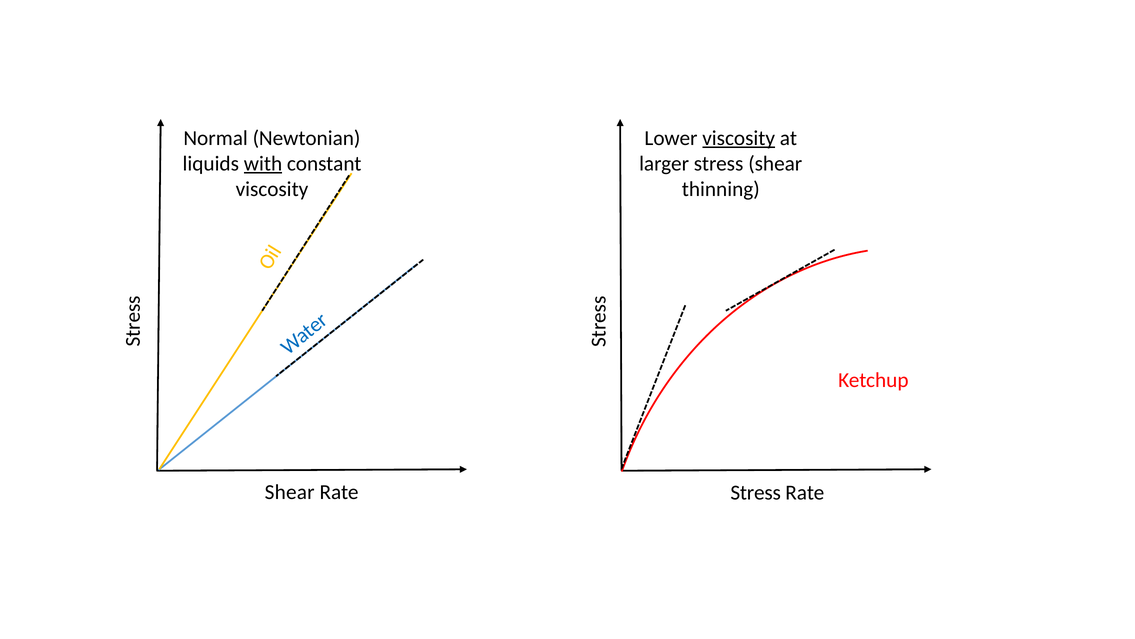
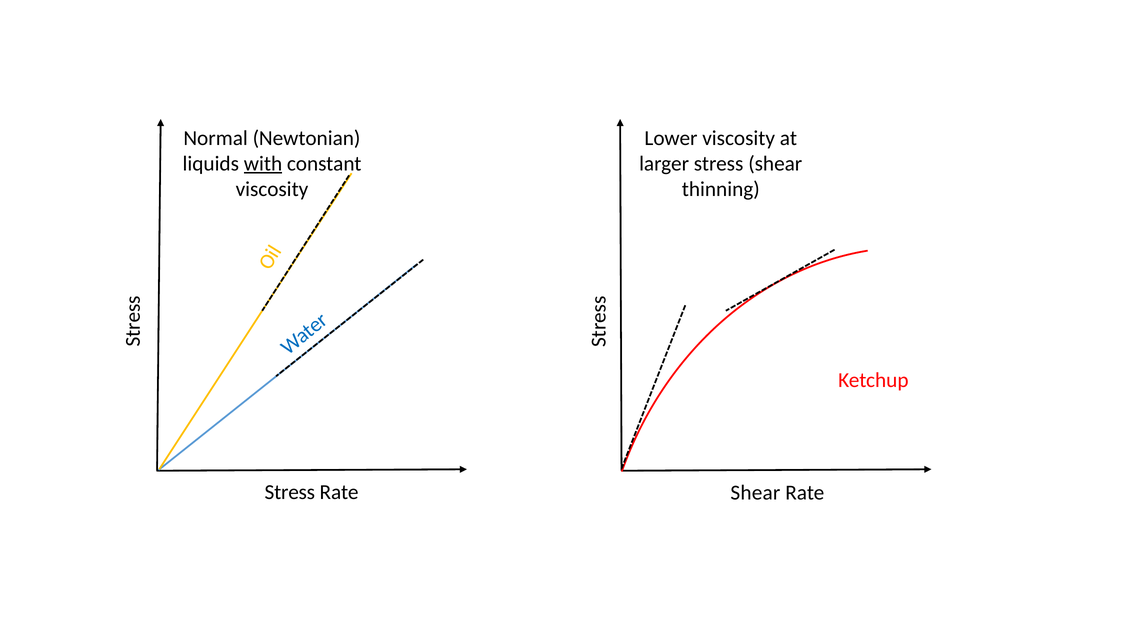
viscosity at (739, 138) underline: present -> none
Shear at (290, 492): Shear -> Stress
Stress at (756, 492): Stress -> Shear
